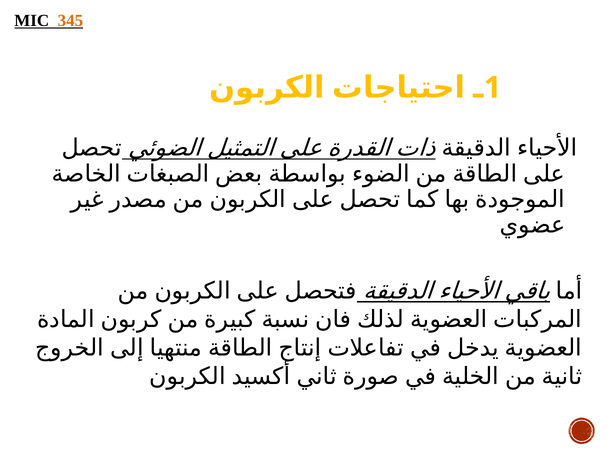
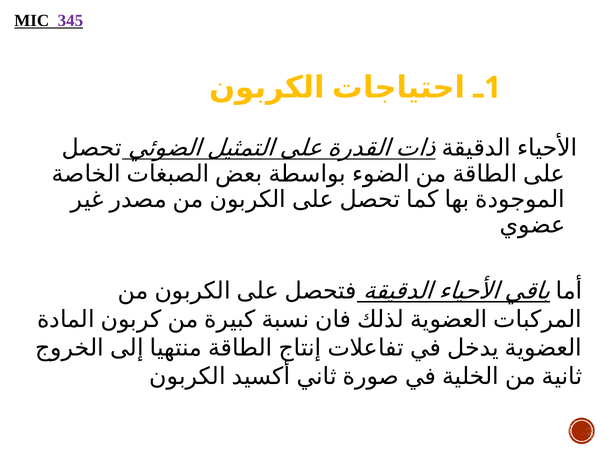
345 colour: orange -> purple
